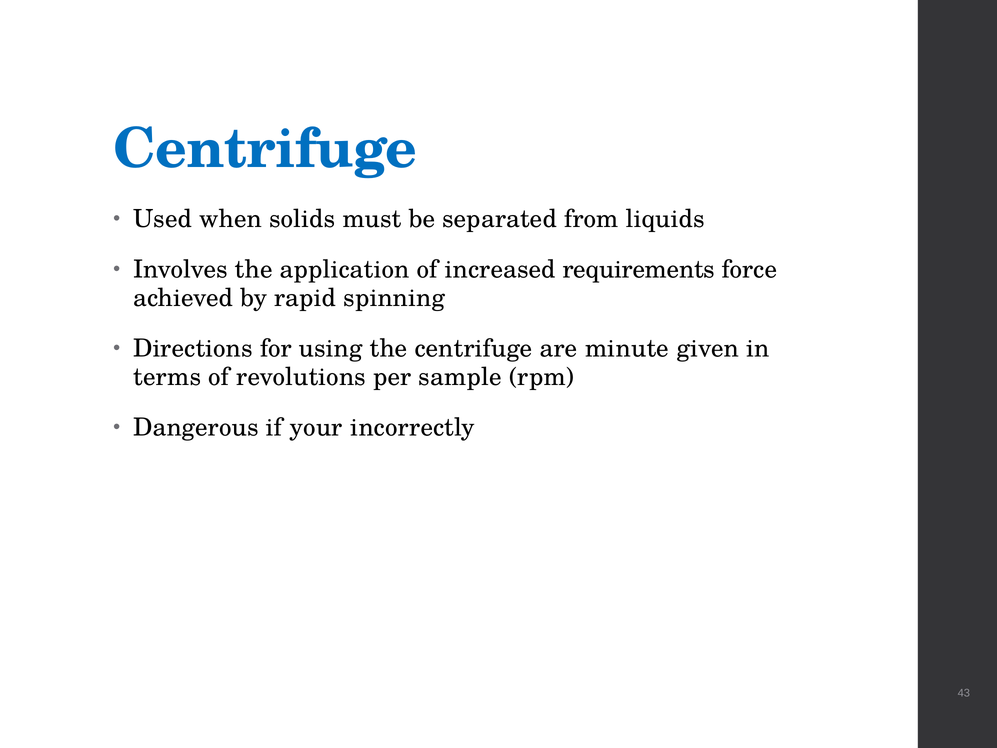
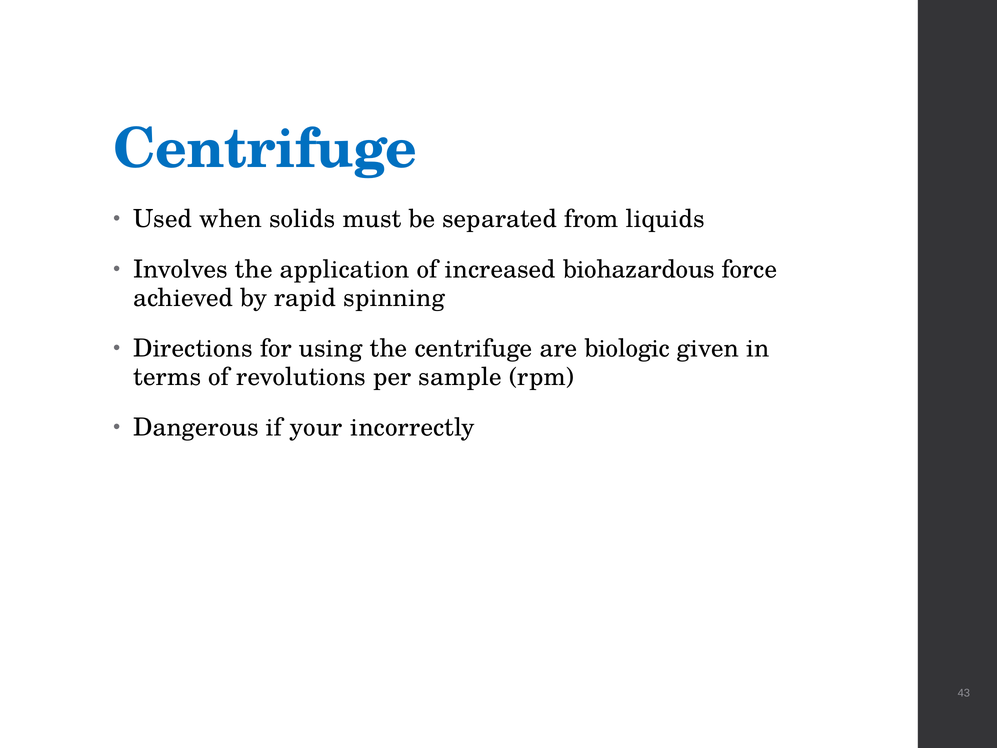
requirements: requirements -> biohazardous
minute: minute -> biologic
